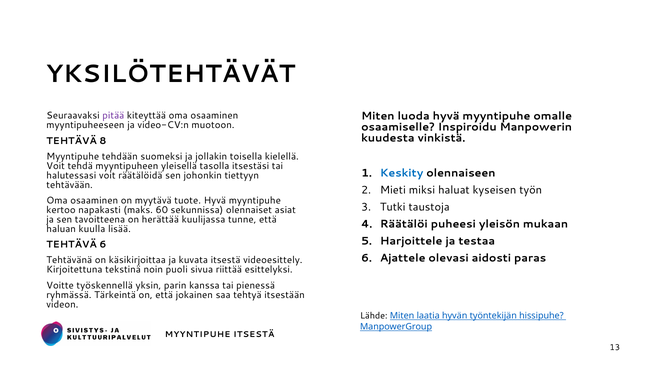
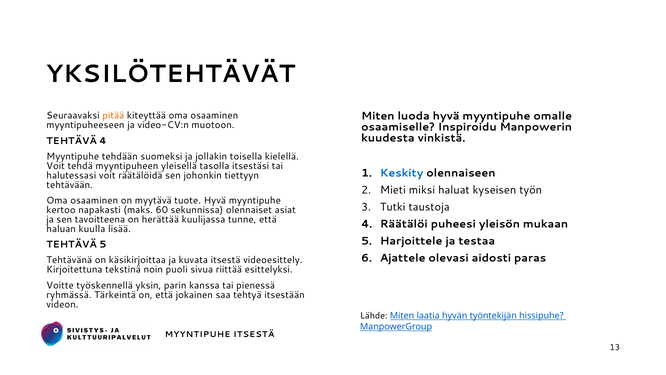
pitää colour: purple -> orange
TEHTÄVÄ 8: 8 -> 4
TEHTÄVÄ 6: 6 -> 5
